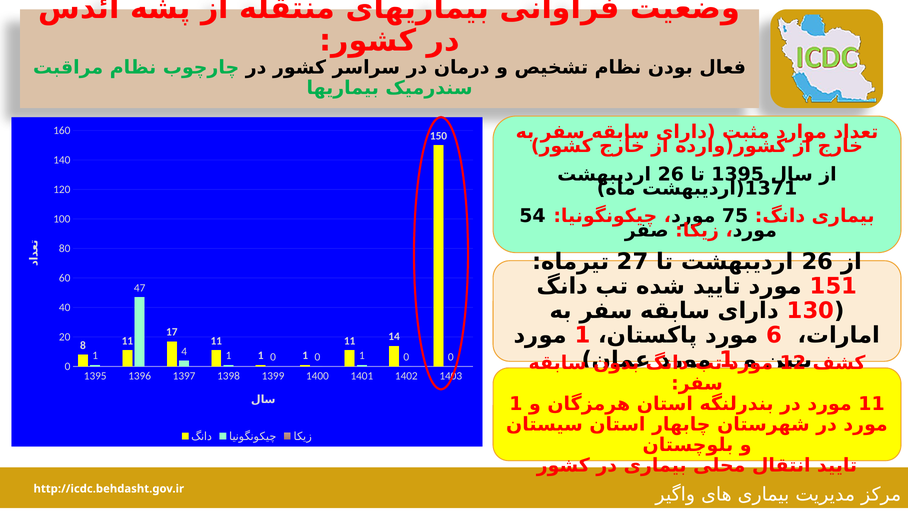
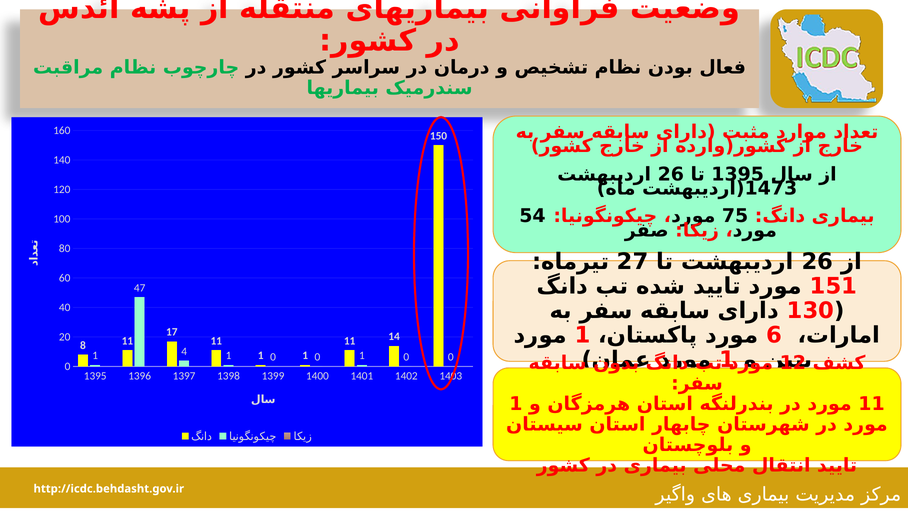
1371: 1371 -> 1473
